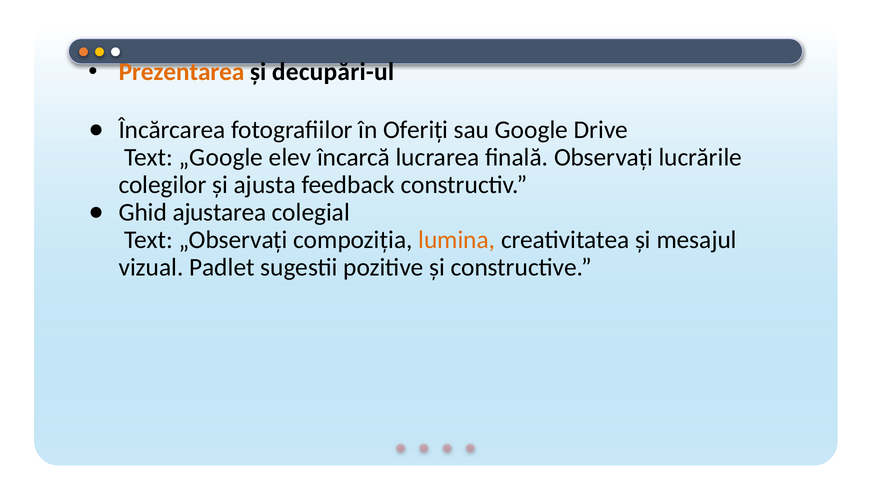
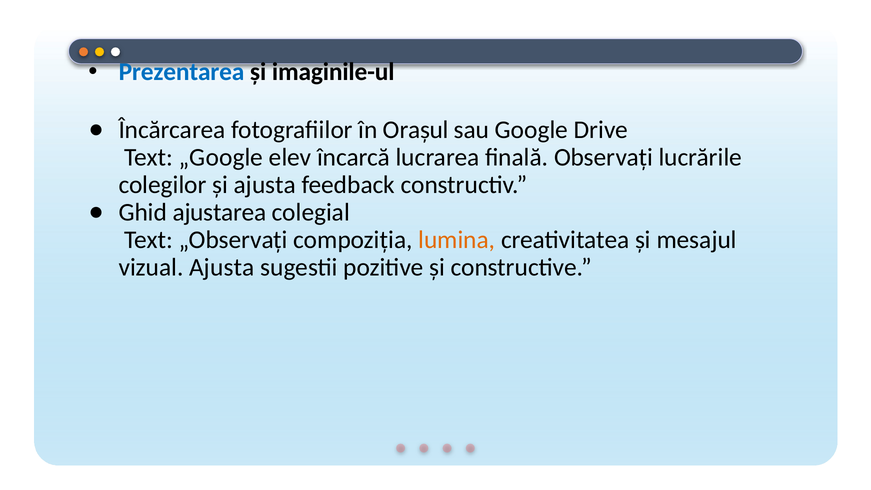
Prezentarea colour: orange -> blue
decupări-ul: decupări-ul -> imaginile-ul
Oferiți: Oferiți -> Orașul
vizual Padlet: Padlet -> Ajusta
